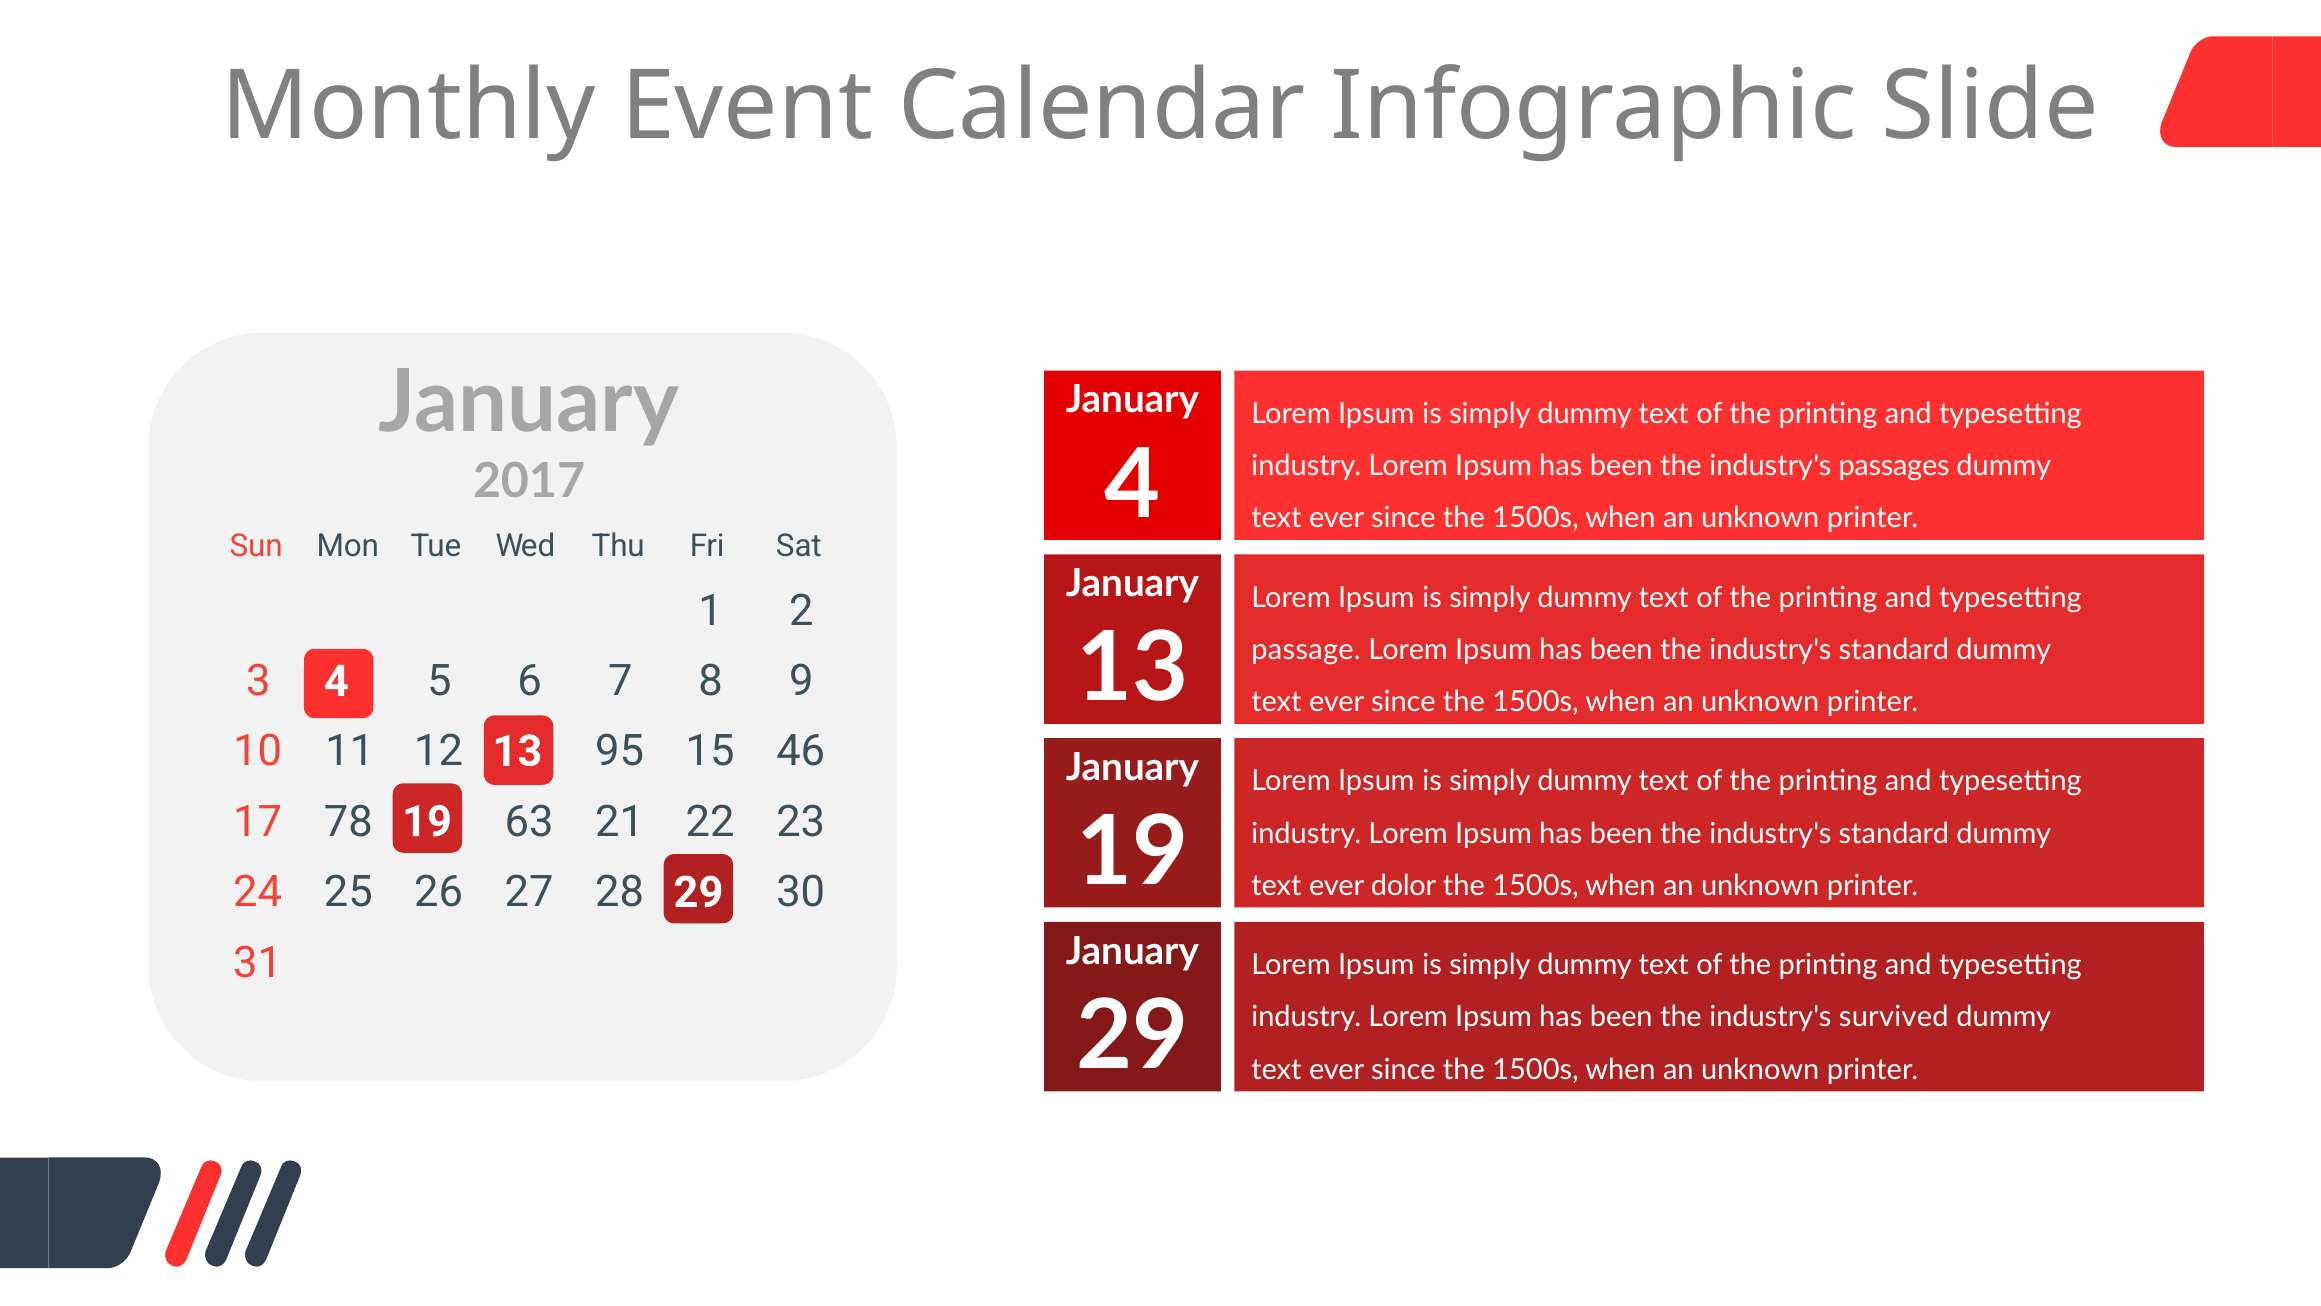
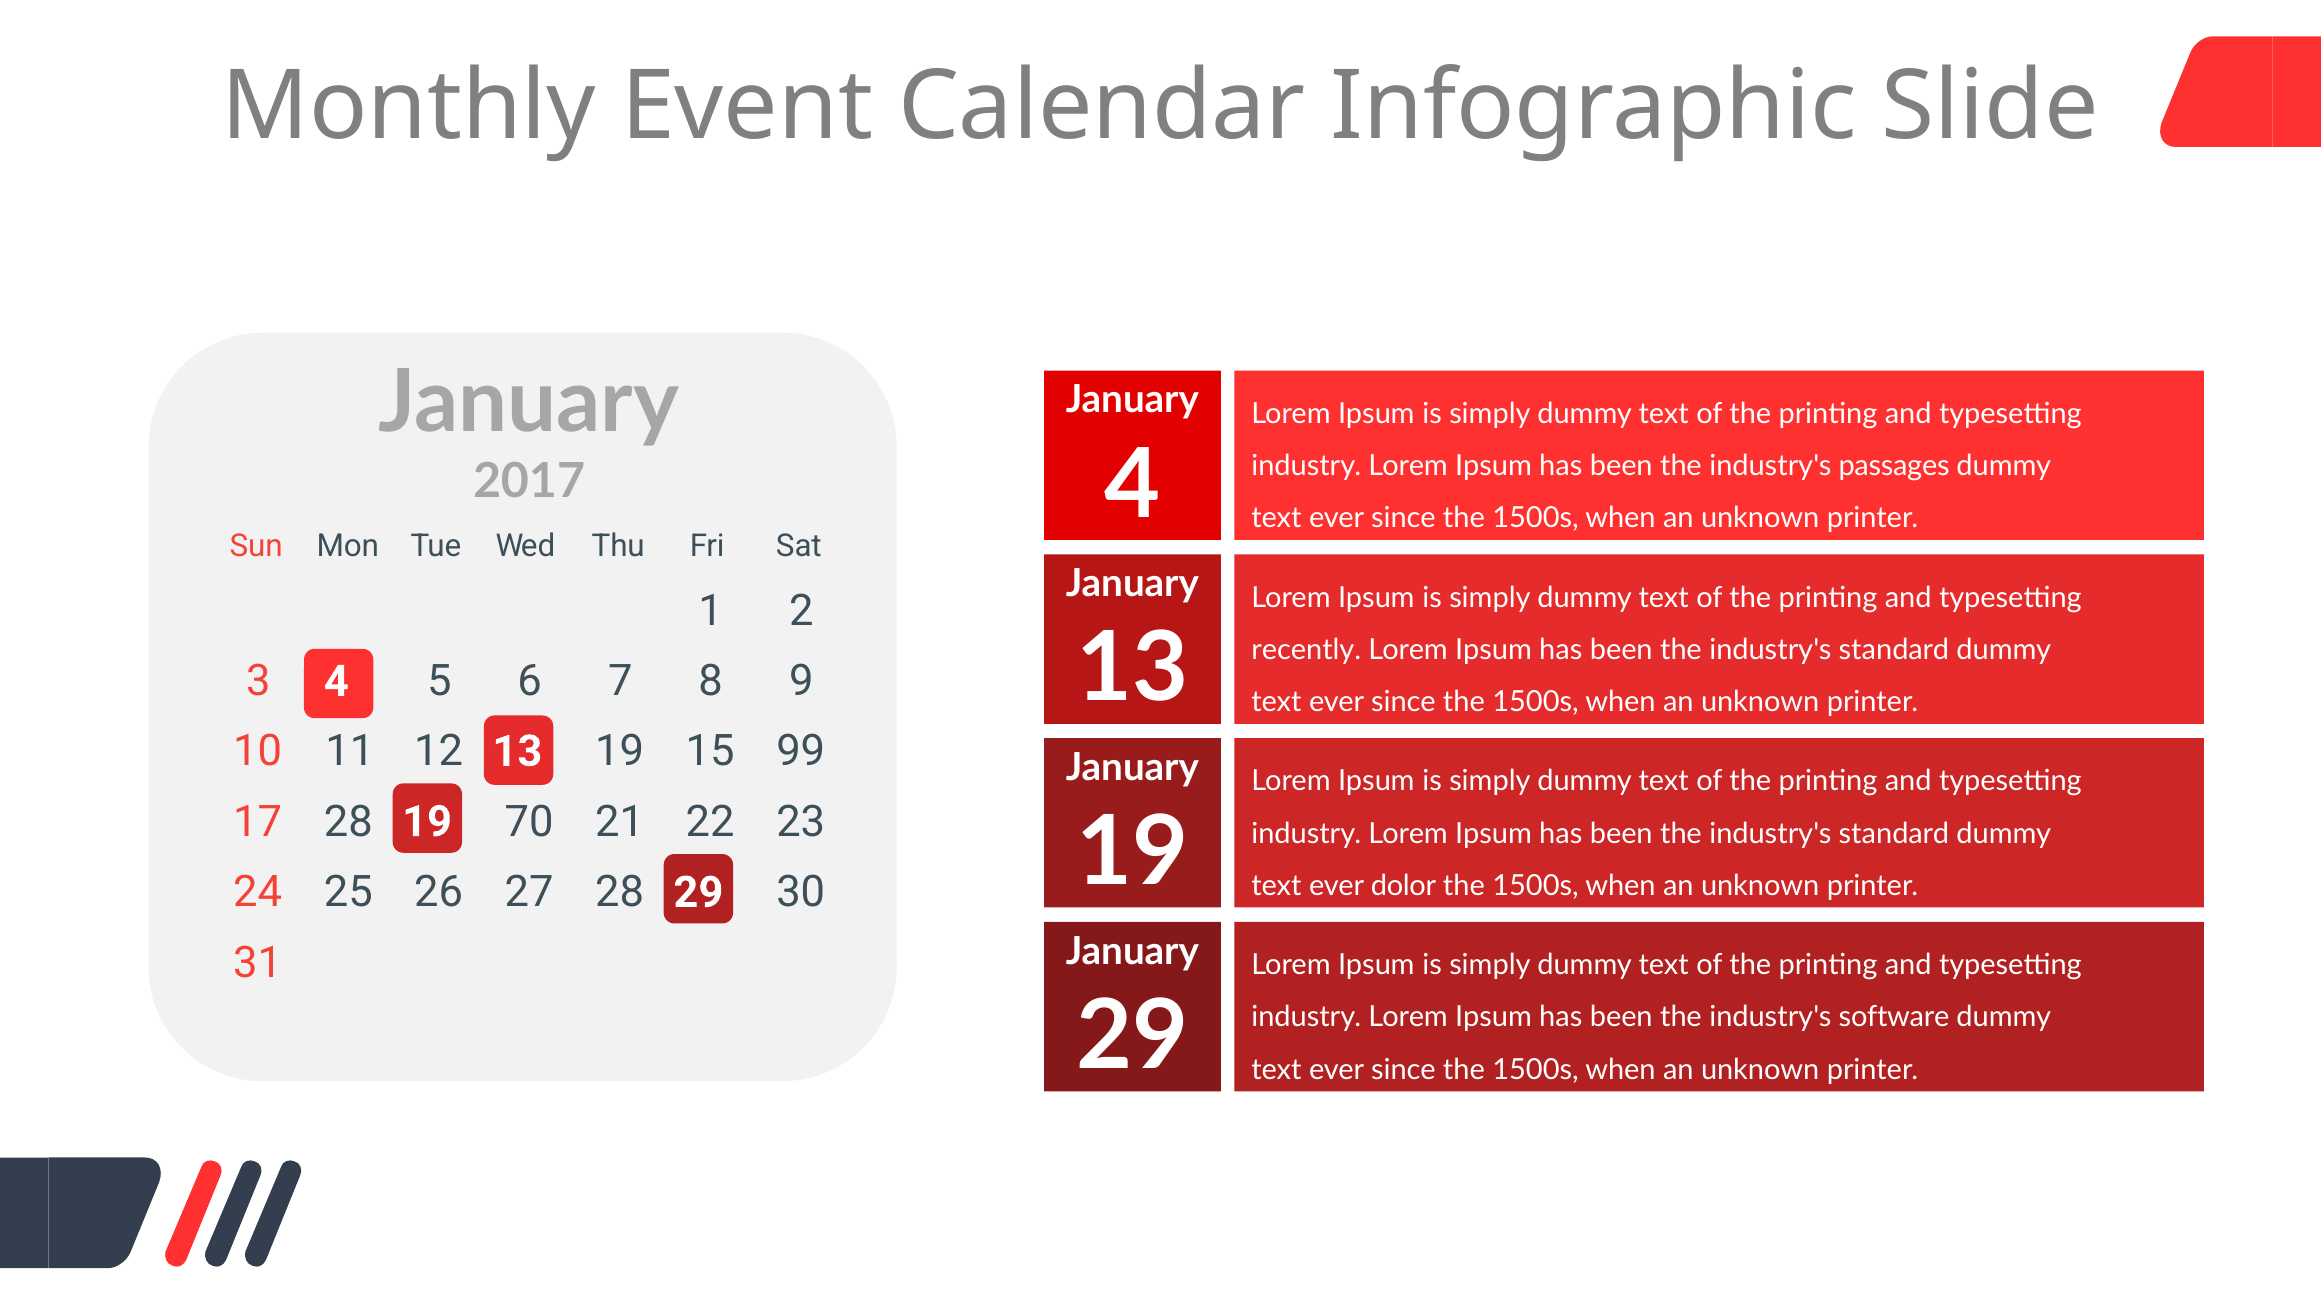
passage: passage -> recently
13 95: 95 -> 19
46: 46 -> 99
17 78: 78 -> 28
63: 63 -> 70
survived: survived -> software
